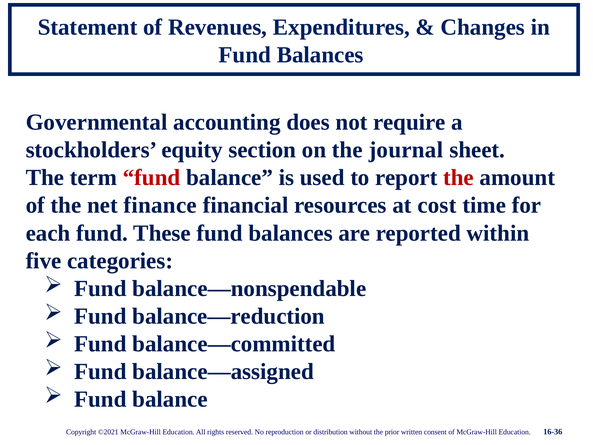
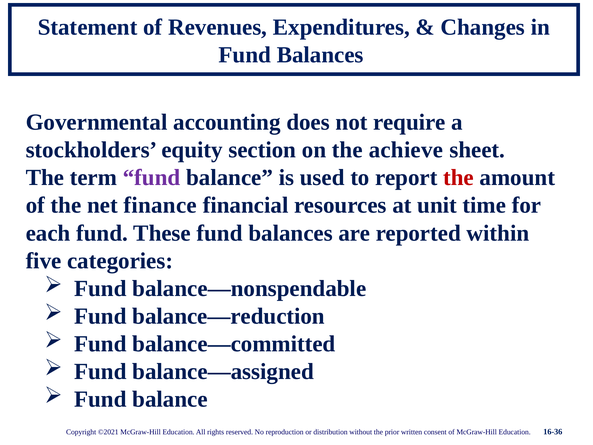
journal: journal -> achieve
fund at (152, 178) colour: red -> purple
cost: cost -> unit
